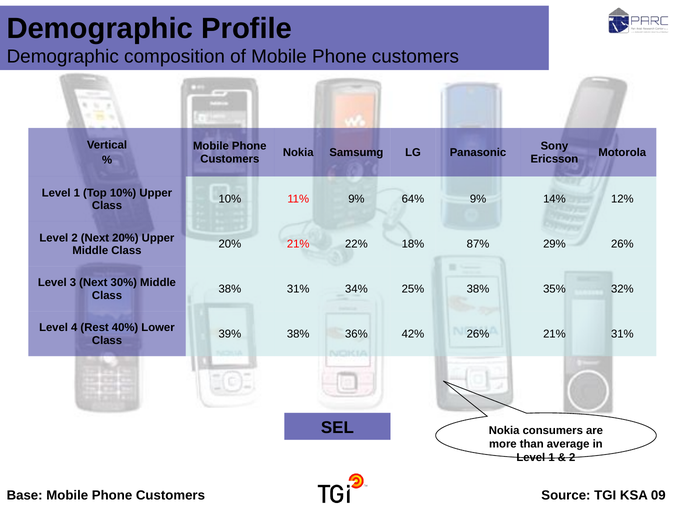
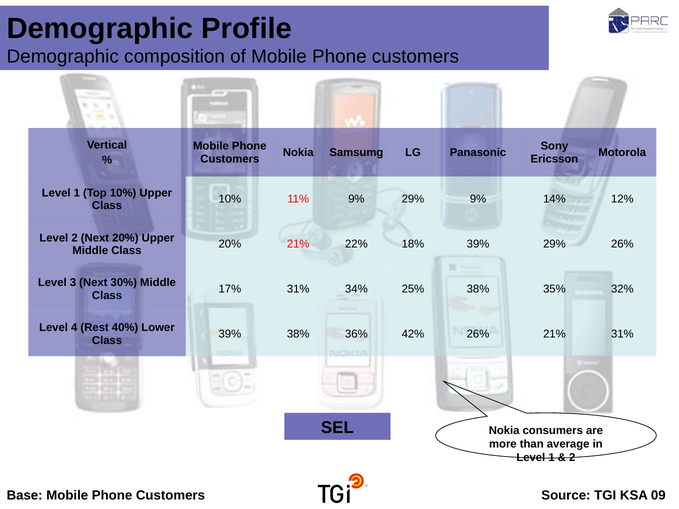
9% 64%: 64% -> 29%
18% 87%: 87% -> 39%
38% at (230, 289): 38% -> 17%
